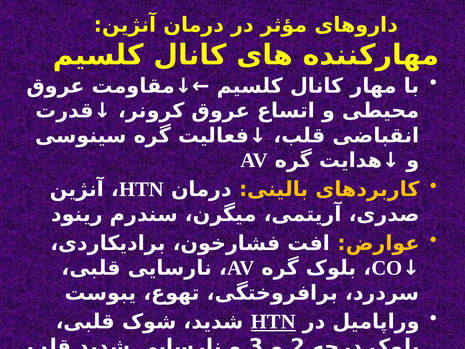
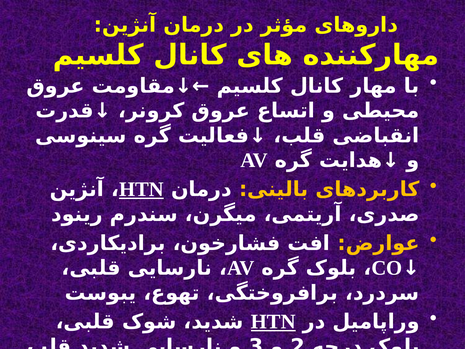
HTN at (141, 189) underline: none -> present
